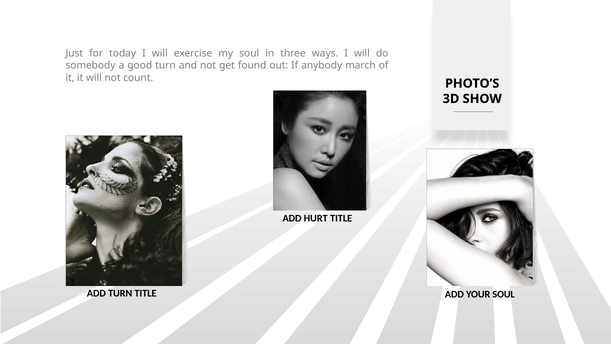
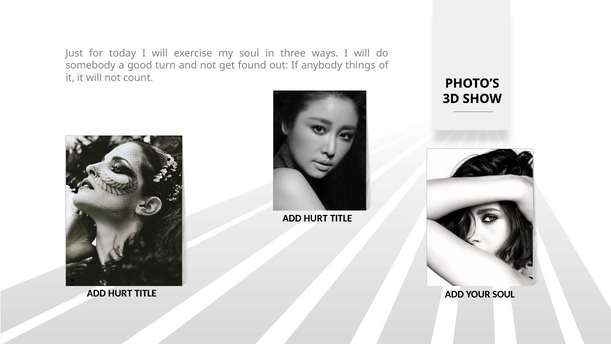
march: march -> things
TURN at (120, 293): TURN -> HURT
